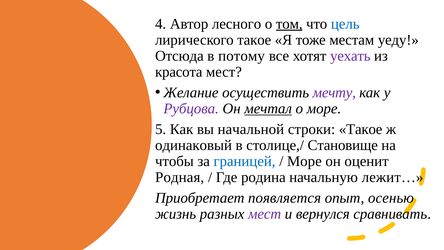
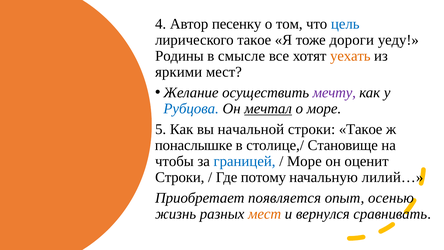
лесного: лесного -> песенку
том underline: present -> none
местам: местам -> дороги
Отсюда: Отсюда -> Родины
потому: потому -> смысле
уехать colour: purple -> orange
красота: красота -> яркими
Рубцова colour: purple -> blue
одинаковый: одинаковый -> понаслышке
Родная at (180, 177): Родная -> Строки
родина: родина -> потому
лежит…: лежит… -> лилий…
мест at (265, 214) colour: purple -> orange
